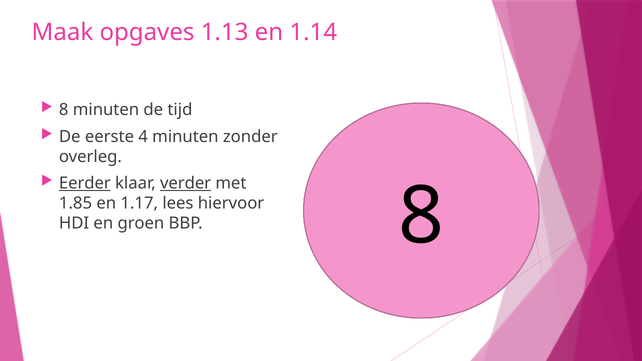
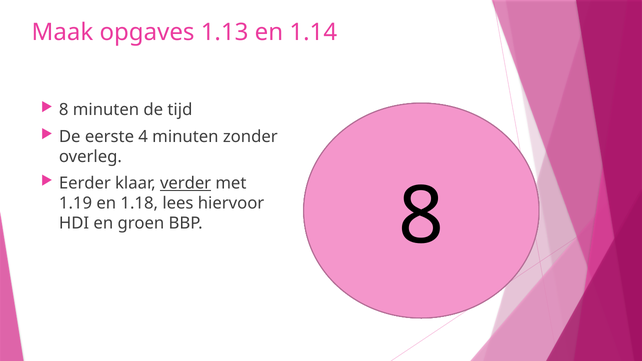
Eerder underline: present -> none
1.85: 1.85 -> 1.19
1.17: 1.17 -> 1.18
